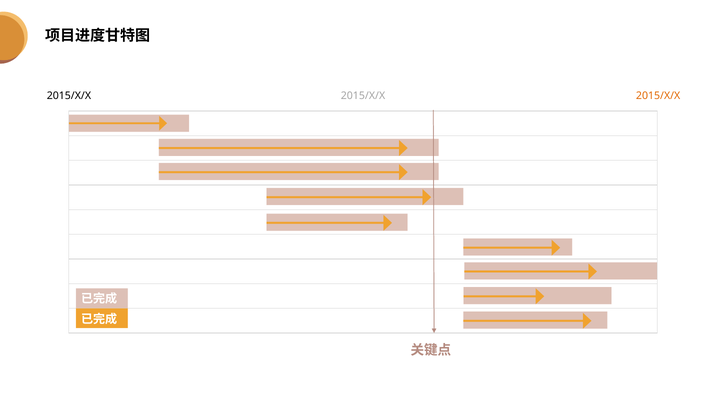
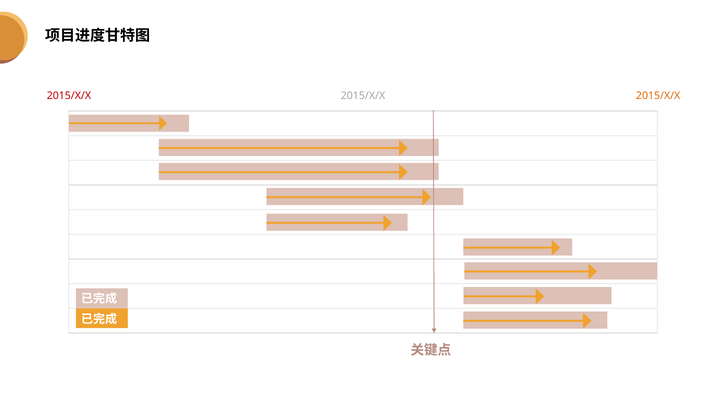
2015/X/X at (69, 96) colour: black -> red
